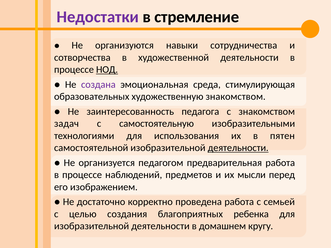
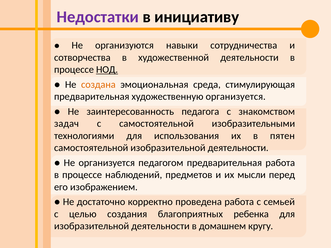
стремление: стремление -> инициативу
создана colour: purple -> orange
образовательных at (92, 97): образовательных -> предварительная
художественную знакомством: знакомством -> организуется
с самостоятельную: самостоятельную -> самостоятельной
деятельности at (238, 148) underline: present -> none
